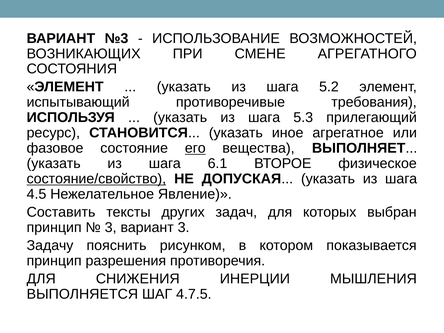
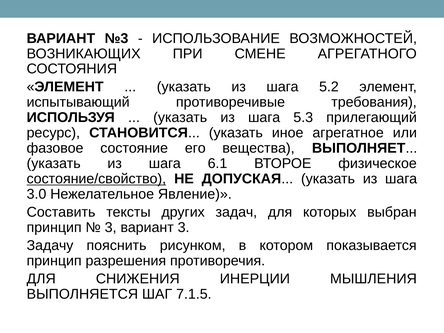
его underline: present -> none
4.5: 4.5 -> 3.0
4.7.5: 4.7.5 -> 7.1.5
